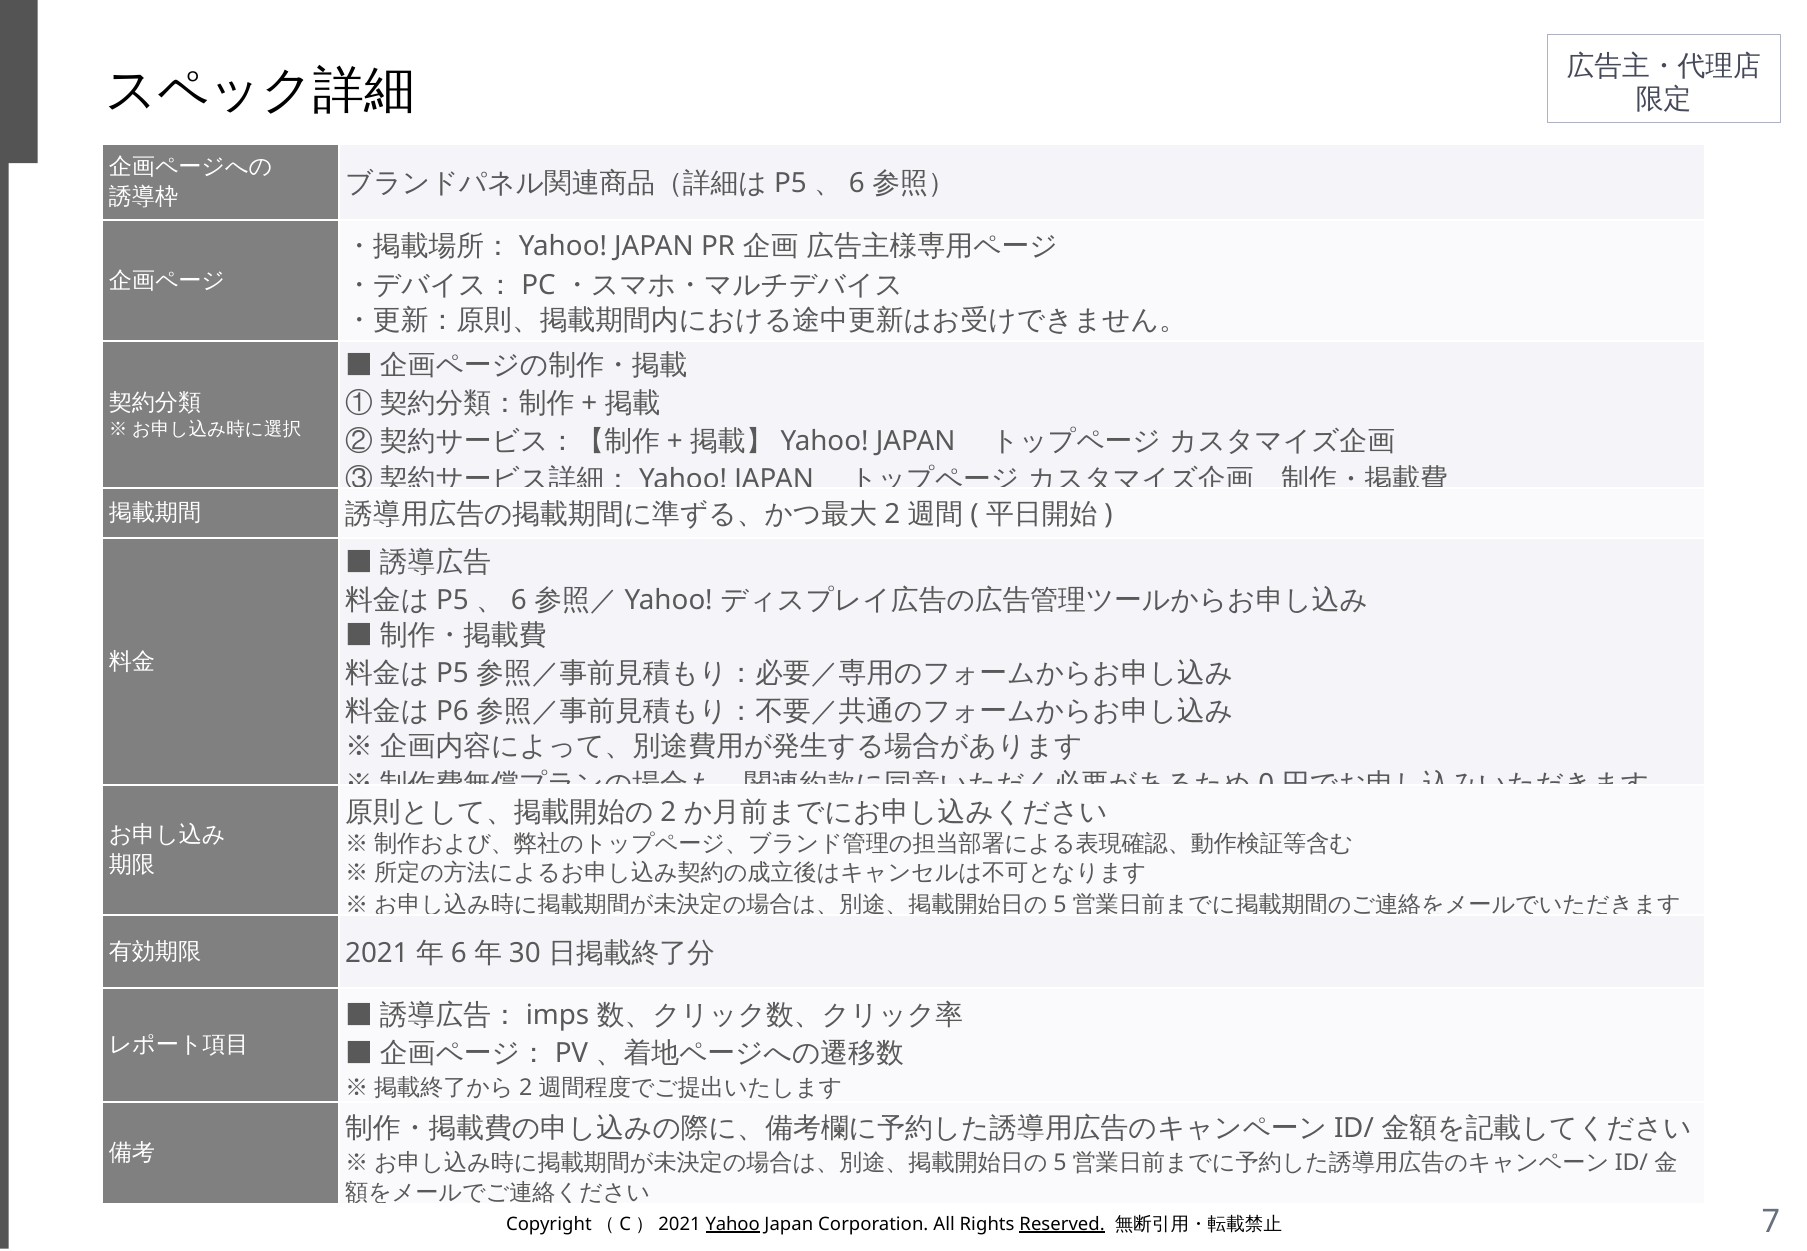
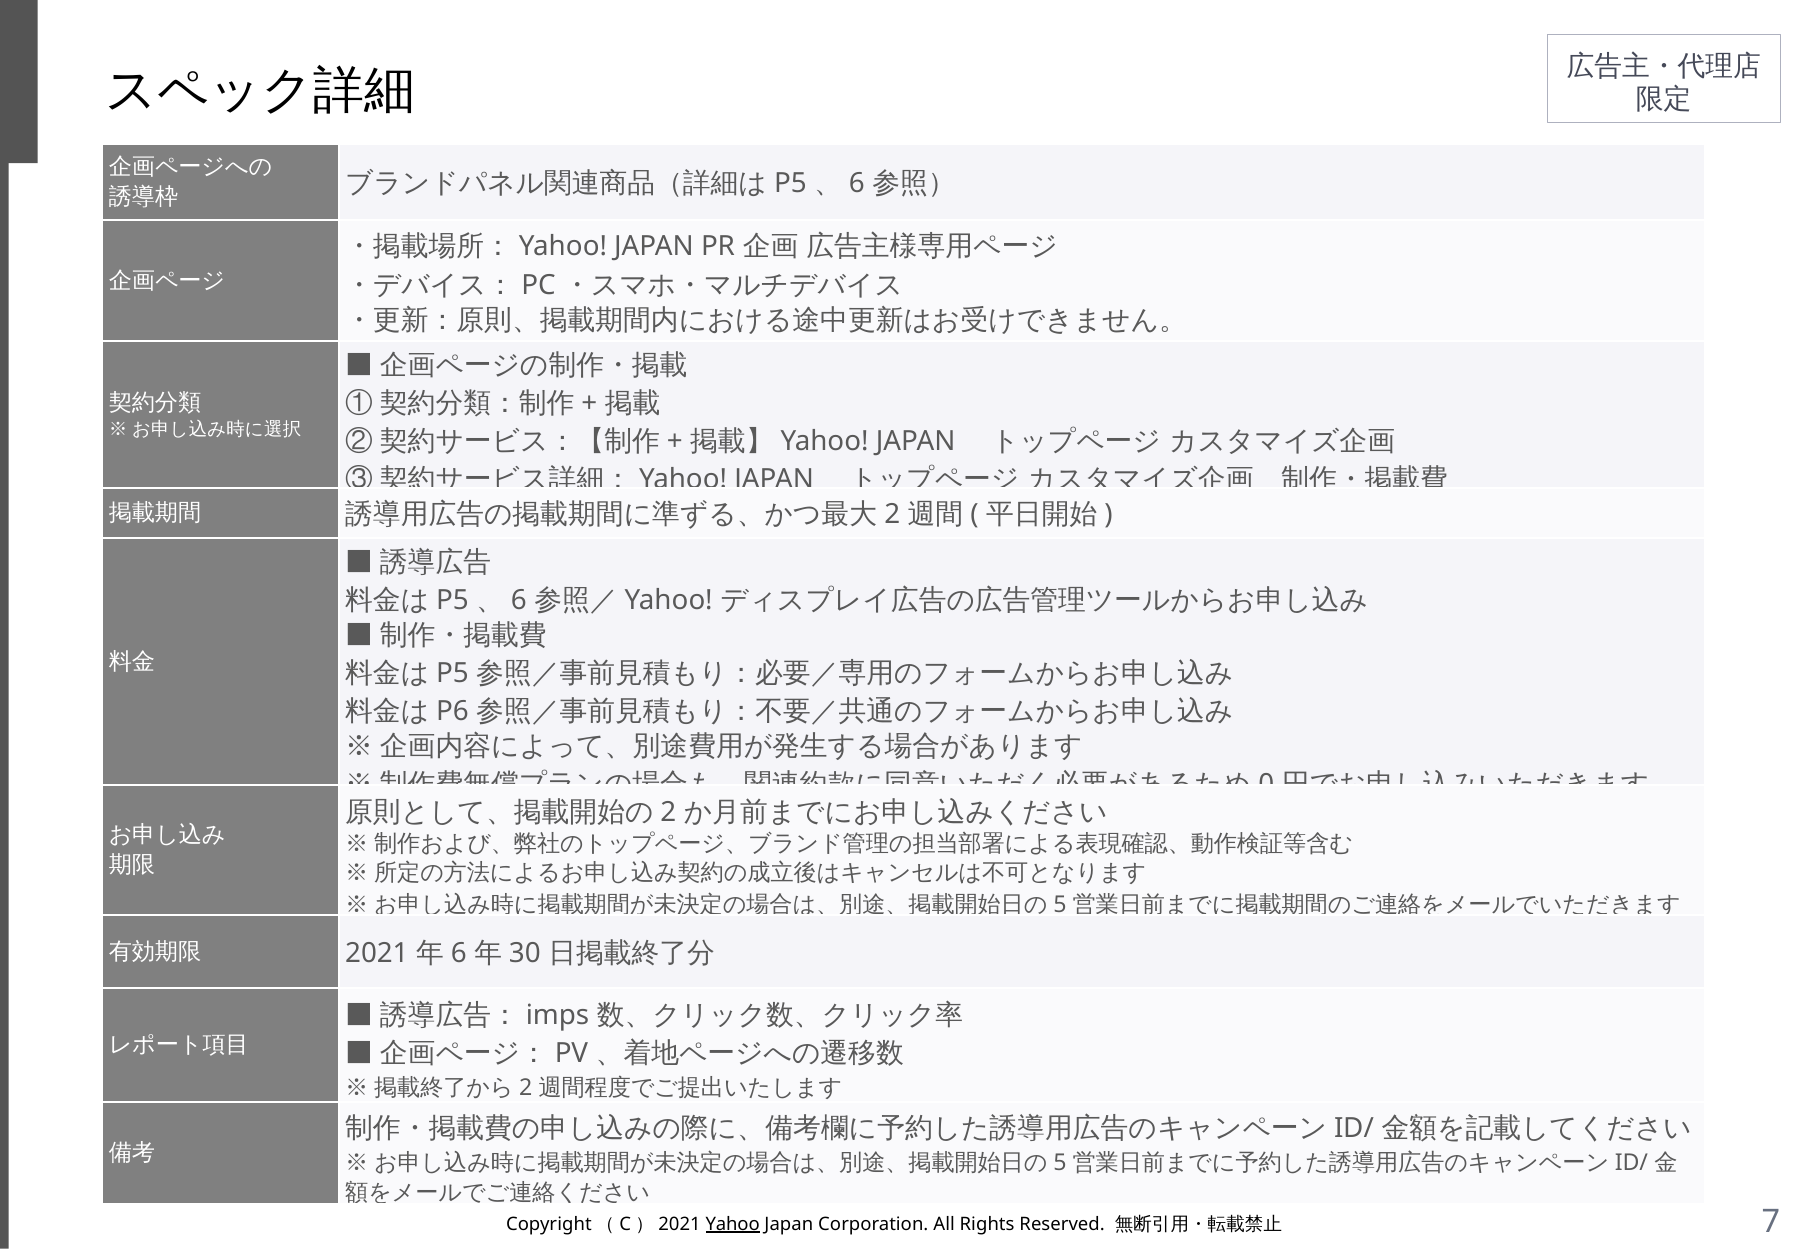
Reserved underline: present -> none
